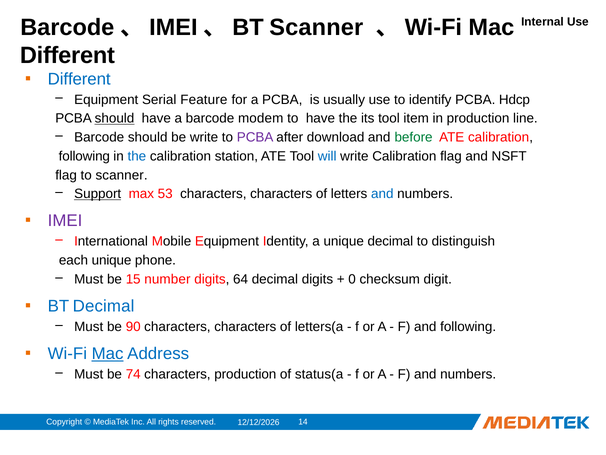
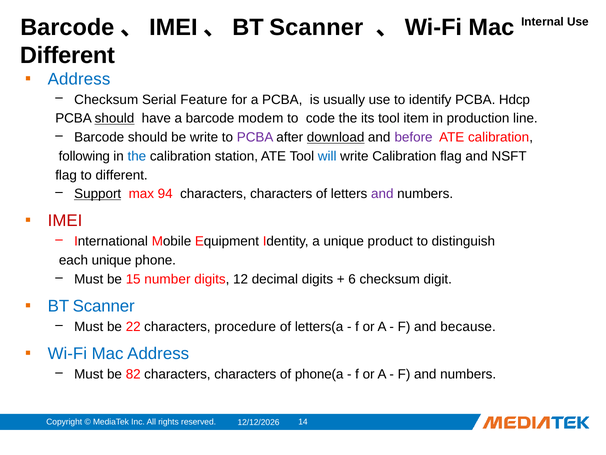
Different at (79, 79): Different -> Address
Equipment at (106, 100): Equipment -> Checksum
to have: have -> code
download underline: none -> present
before colour: green -> purple
to scanner: scanner -> different
53: 53 -> 94
and at (382, 194) colour: blue -> purple
IMEI at (65, 221) colour: purple -> red
unique decimal: decimal -> product
64: 64 -> 12
0: 0 -> 6
Decimal at (104, 306): Decimal -> Scanner
90: 90 -> 22
characters at (245, 326): characters -> procedure
and following: following -> because
Mac at (108, 353) underline: present -> none
74: 74 -> 82
production at (245, 374): production -> characters
status(a: status(a -> phone(a
